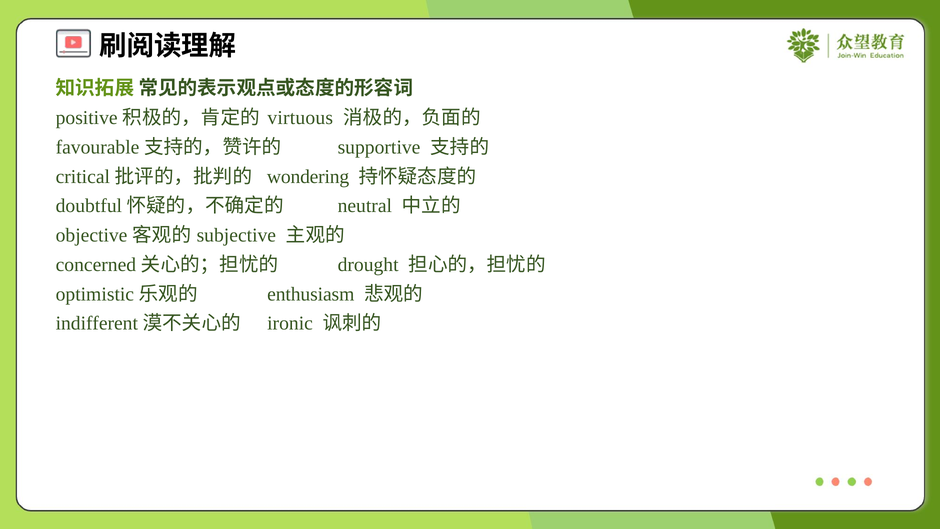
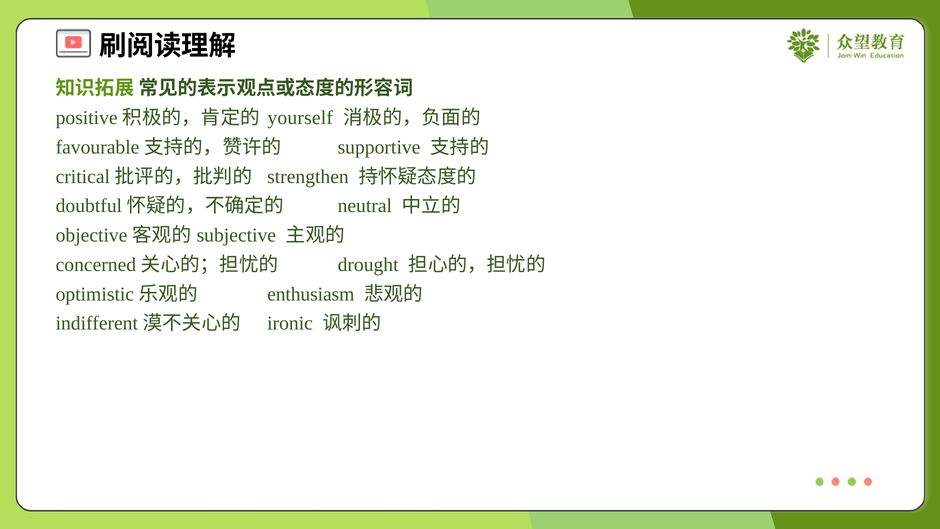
virtuous: virtuous -> yourself
wondering: wondering -> strengthen
